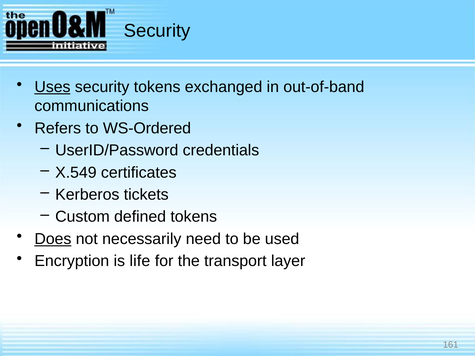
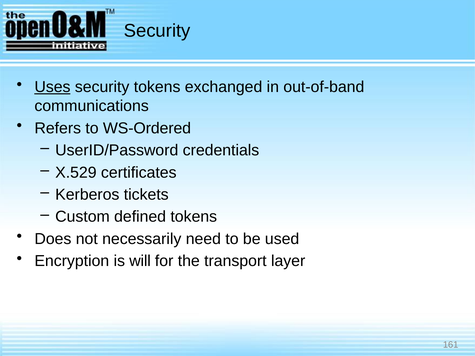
X.549: X.549 -> X.529
Does underline: present -> none
life: life -> will
